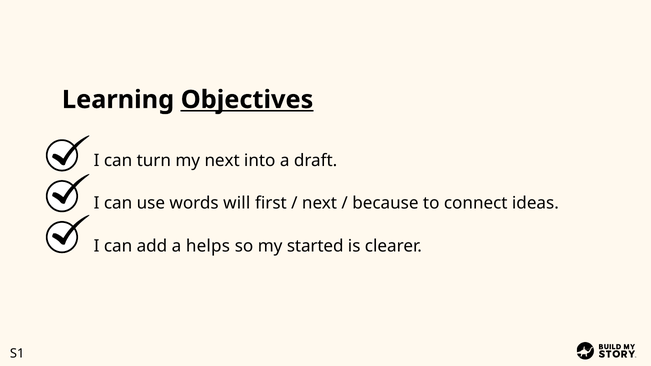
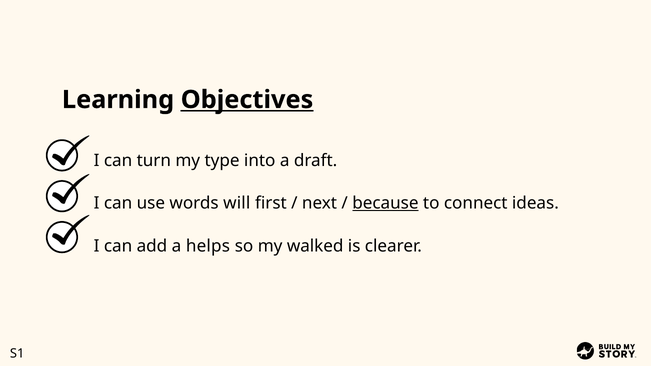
my next: next -> type
because underline: none -> present
started: started -> walked
